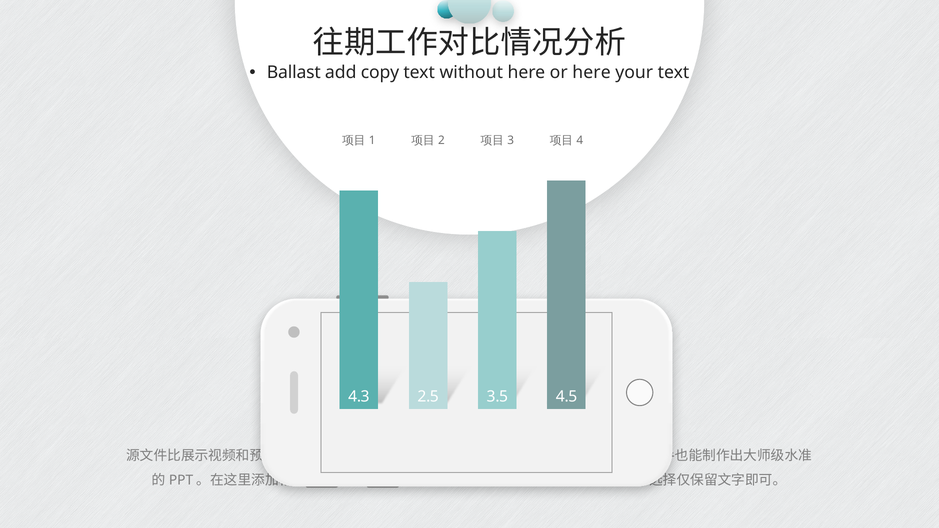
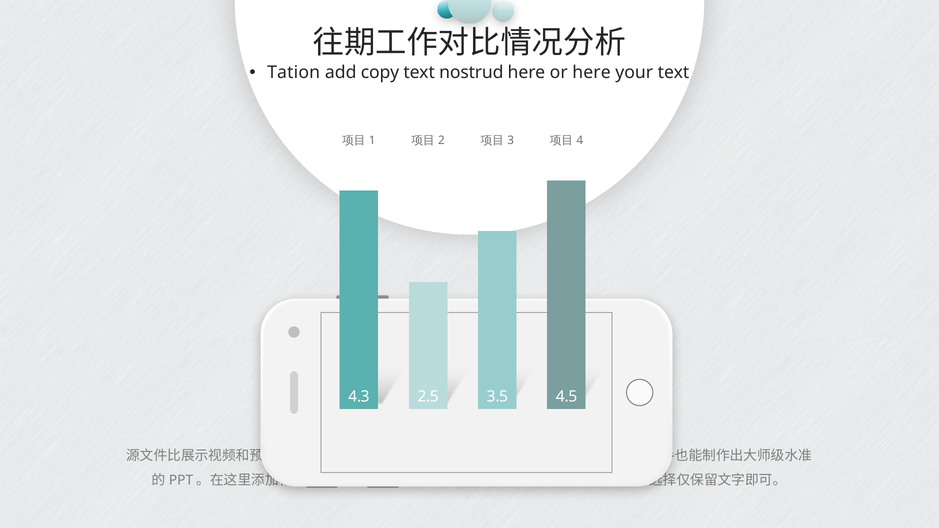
Ballast: Ballast -> Tation
without: without -> nostrud
